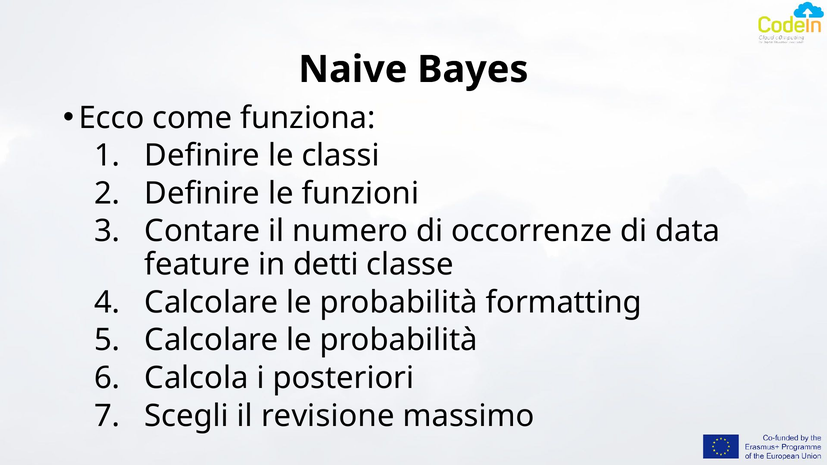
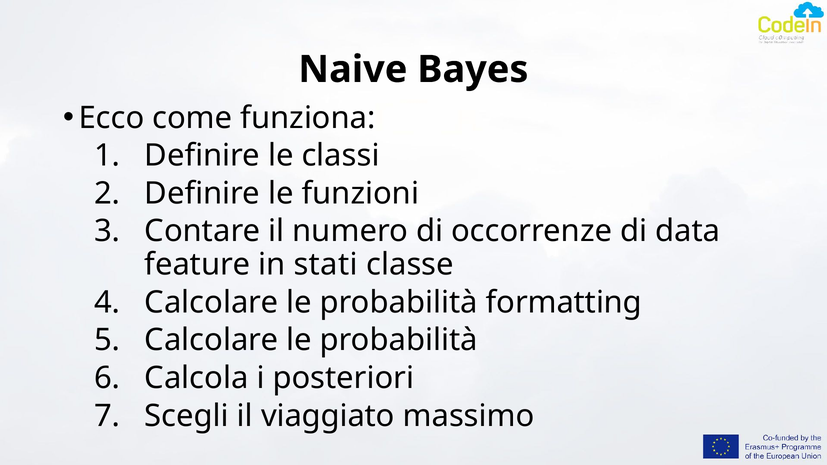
detti: detti -> stati
revisione: revisione -> viaggiato
